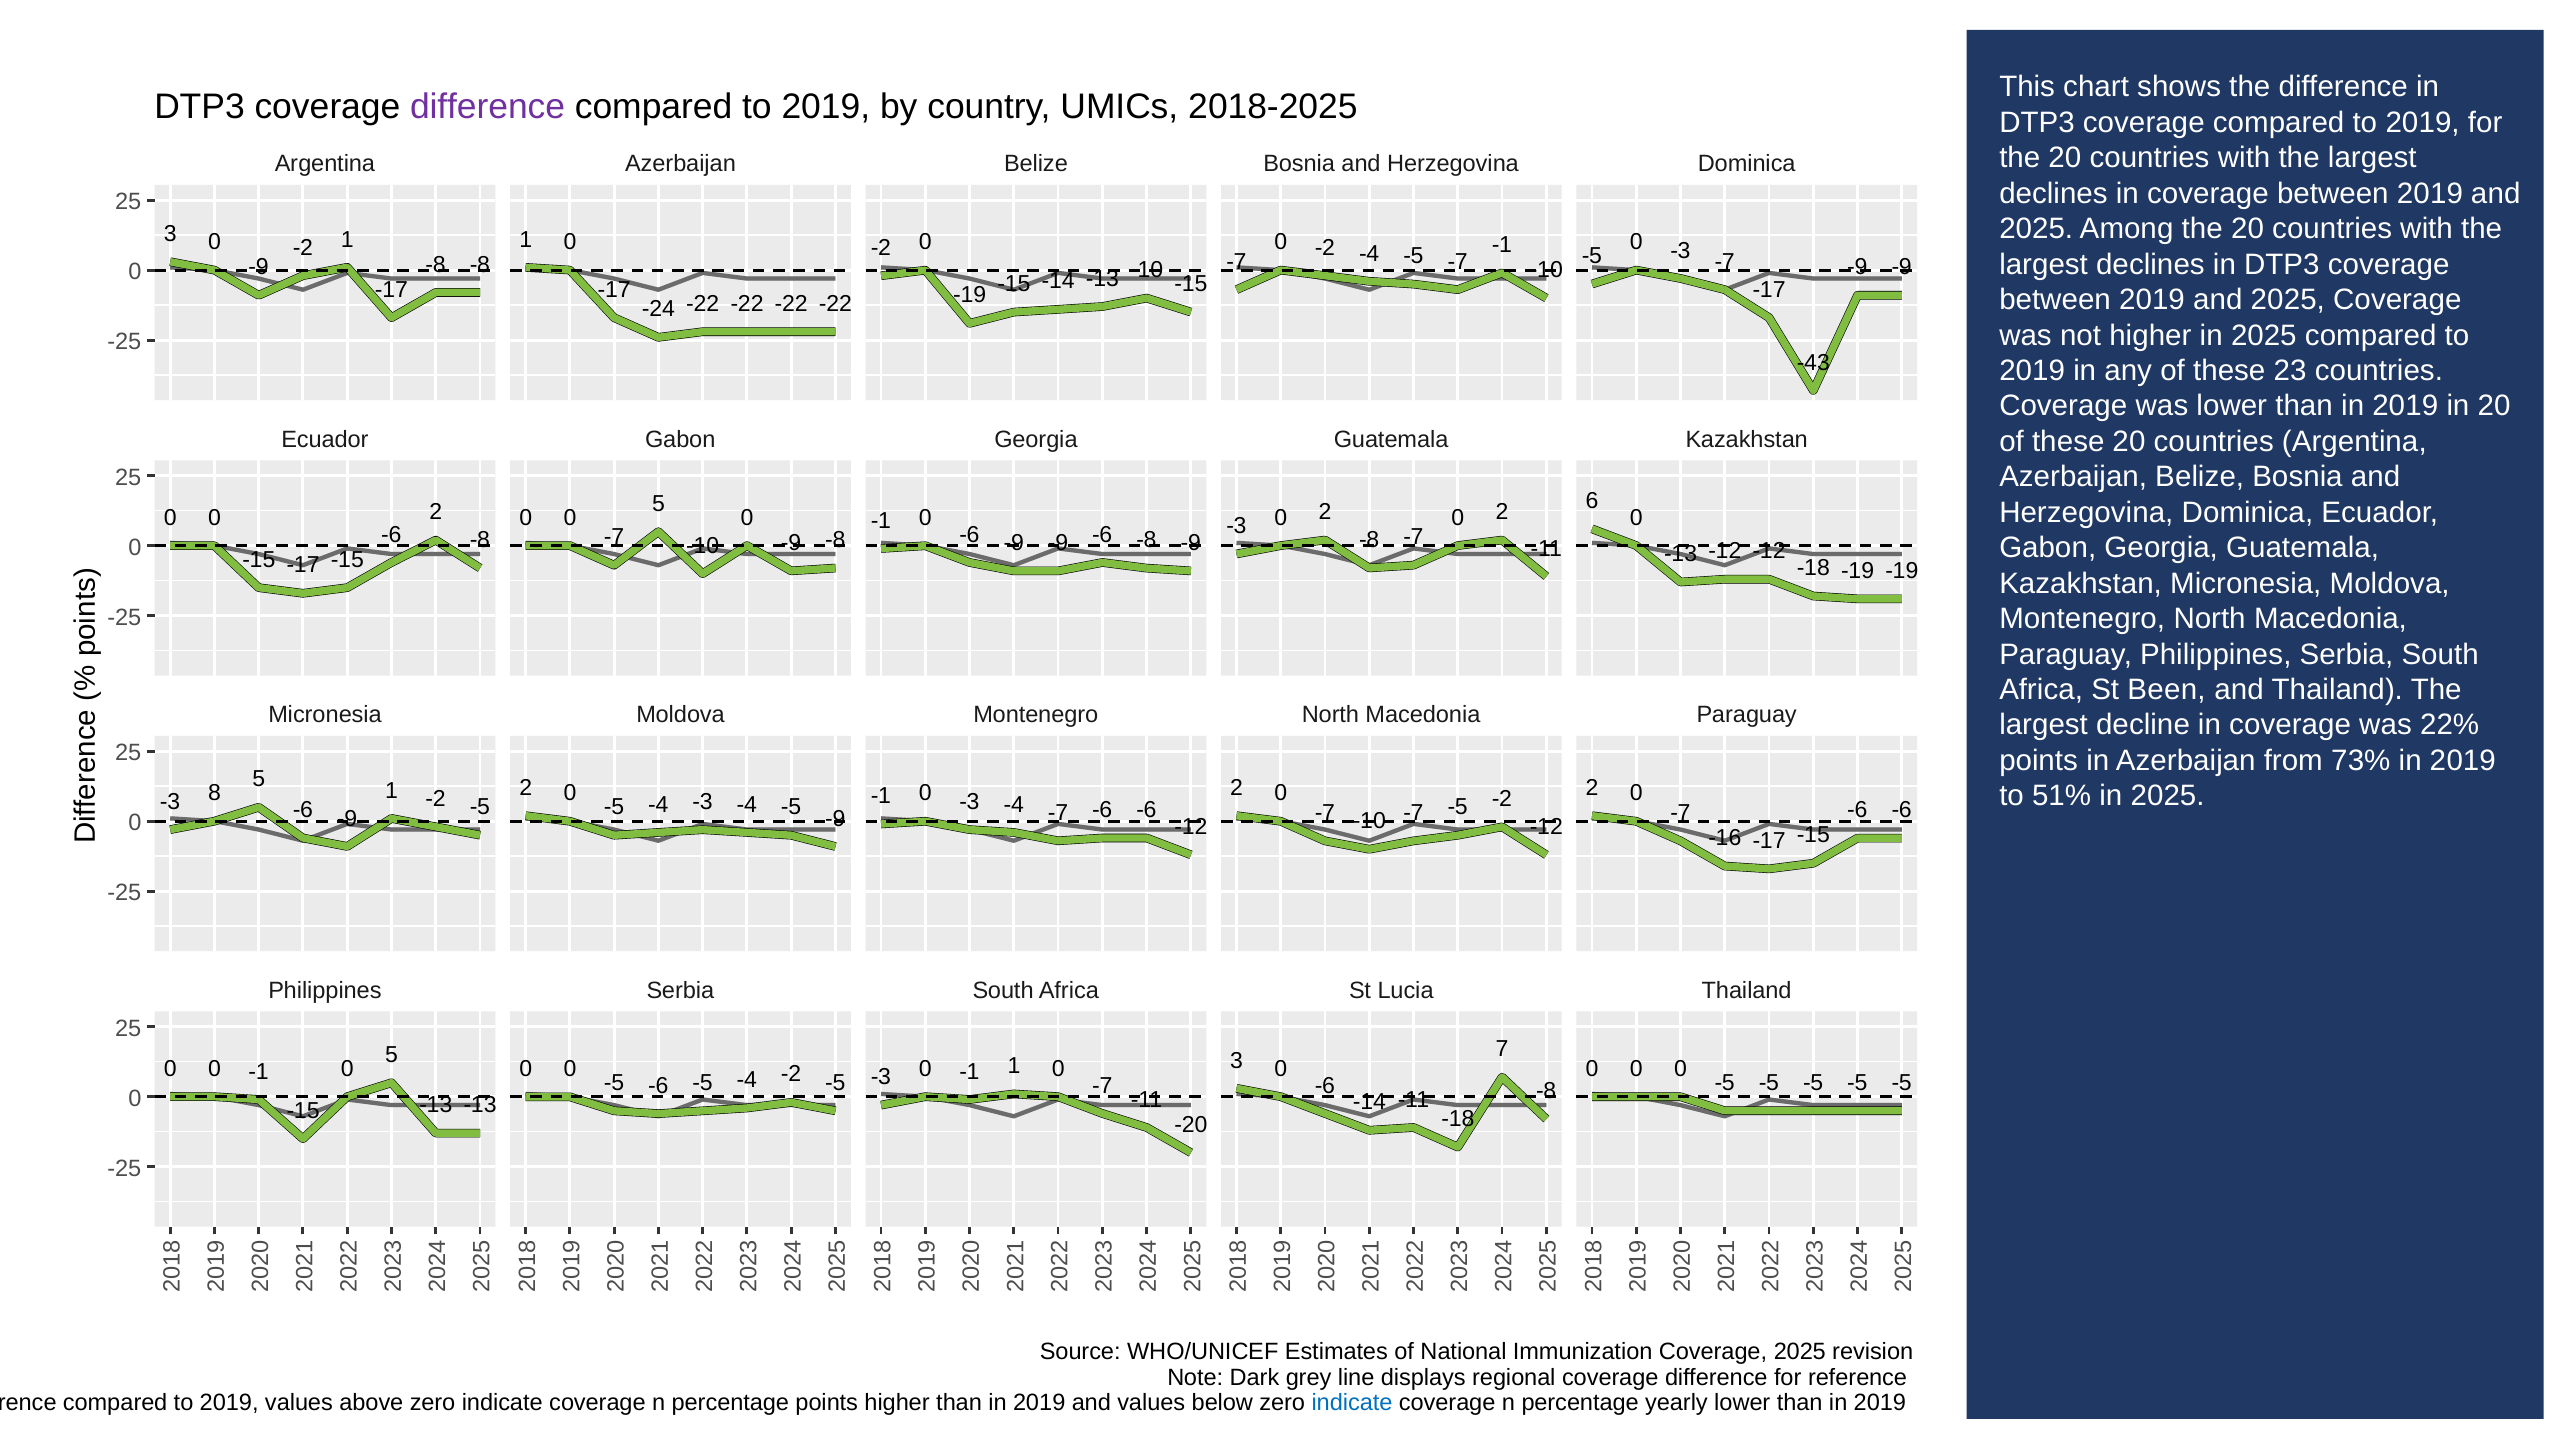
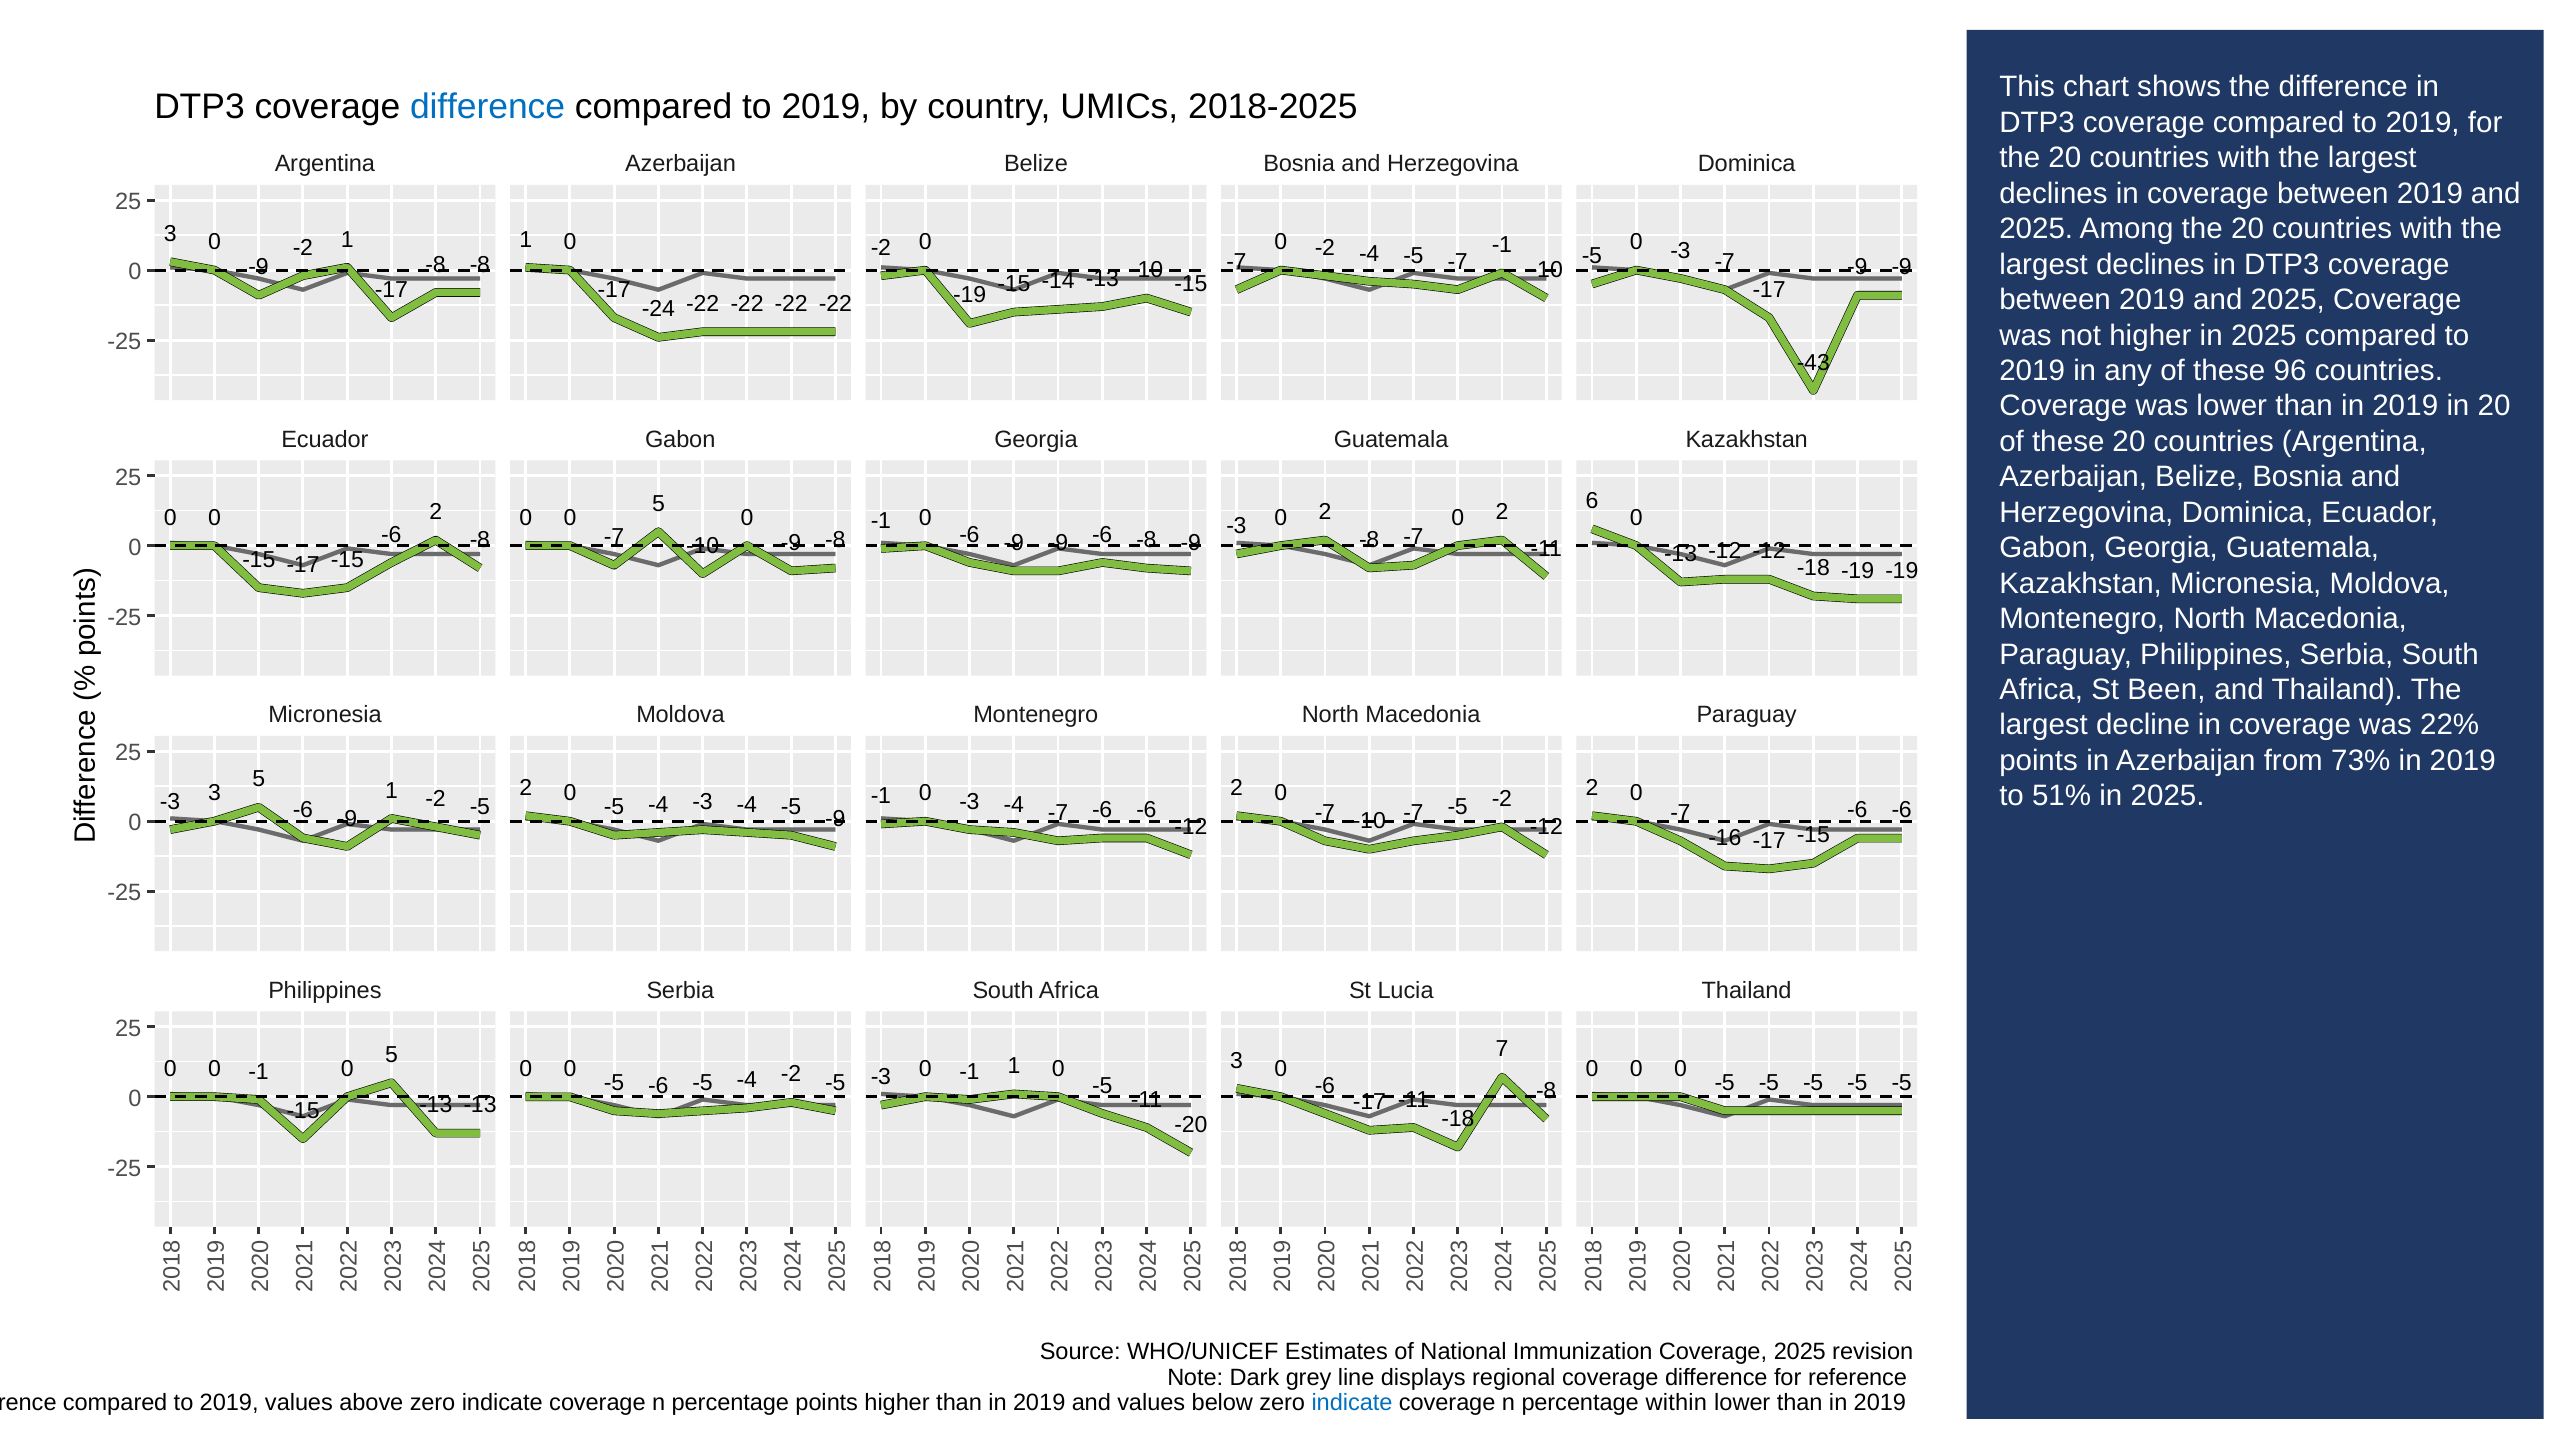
difference at (488, 107) colour: purple -> blue
23: 23 -> 96
-3 8: 8 -> 3
-7 at (1102, 1086): -7 -> -5
-14 at (1369, 1102): -14 -> -17
yearly: yearly -> within
